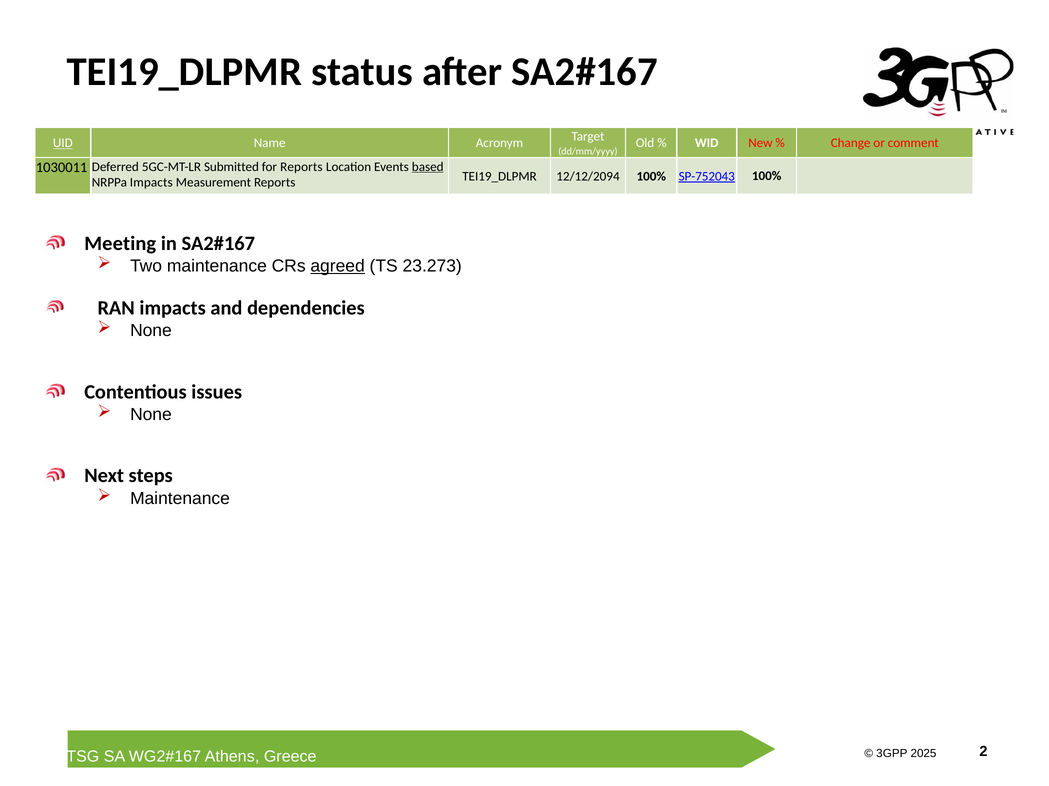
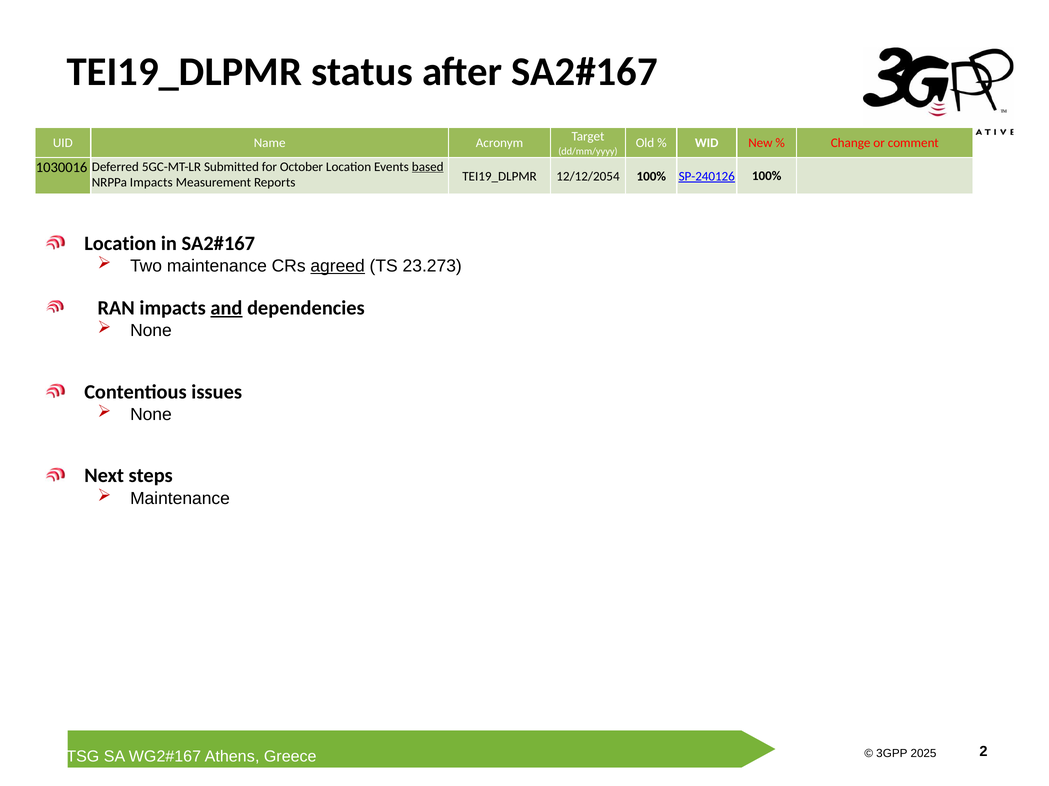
UID underline: present -> none
1030011: 1030011 -> 1030016
for Reports: Reports -> October
12/12/2094: 12/12/2094 -> 12/12/2054
SP-752043: SP-752043 -> SP-240126
Meeting at (120, 244): Meeting -> Location
and underline: none -> present
